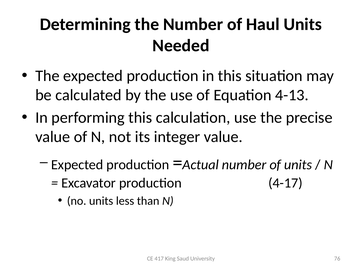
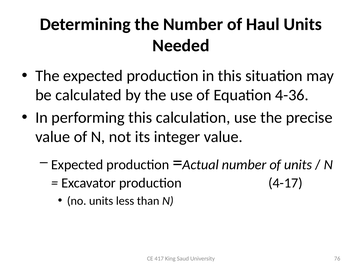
4-13: 4-13 -> 4-36
